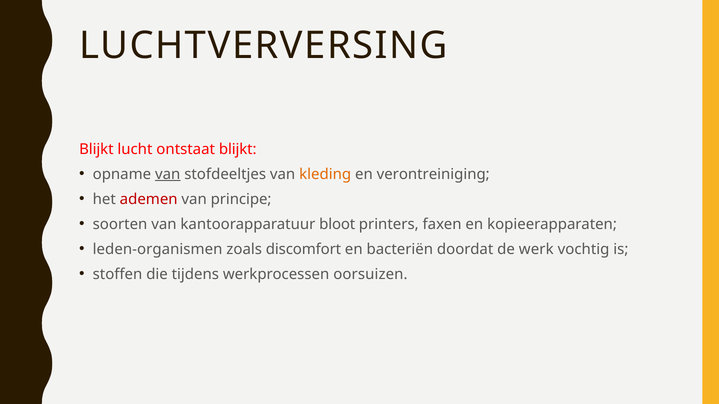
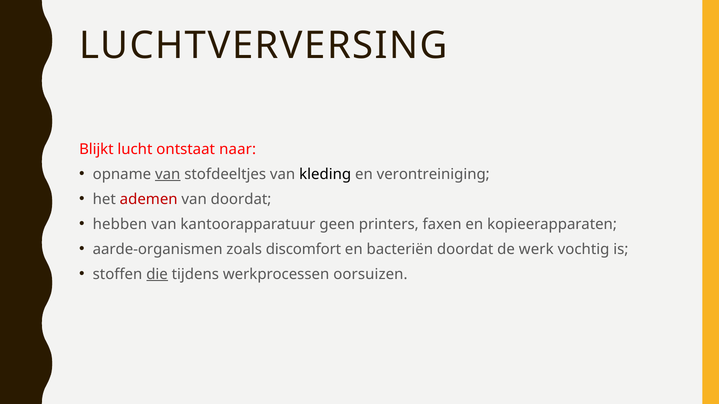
ontstaat blijkt: blijkt -> naar
kleding colour: orange -> black
van principe: principe -> doordat
soorten: soorten -> hebben
bloot: bloot -> geen
leden-organismen: leden-organismen -> aarde-organismen
die underline: none -> present
